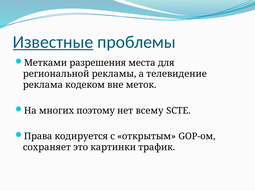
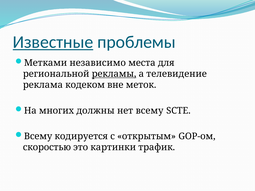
разрешения: разрешения -> независимо
рекламы underline: none -> present
поэтому: поэтому -> должны
Права at (38, 136): Права -> Всему
сохраняет: сохраняет -> скоростью
